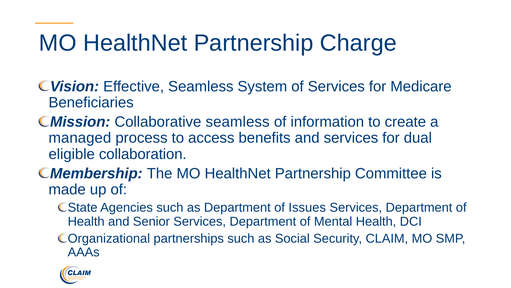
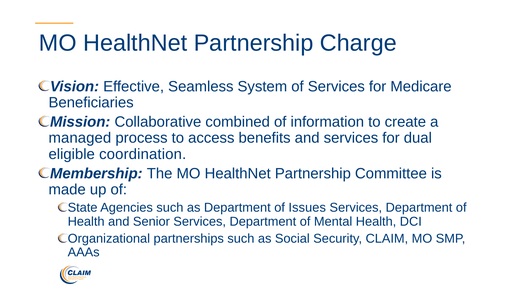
Collaborative seamless: seamless -> combined
collaboration: collaboration -> coordination
